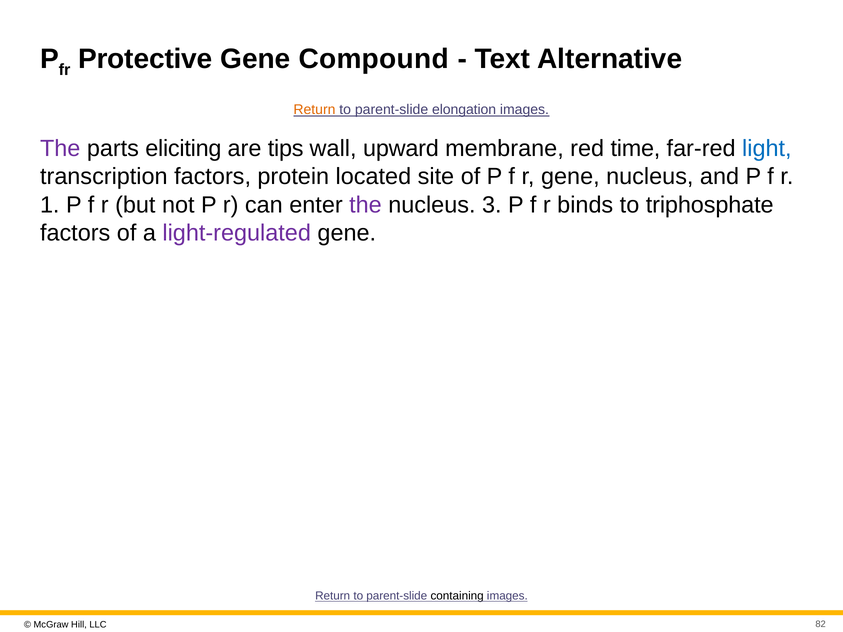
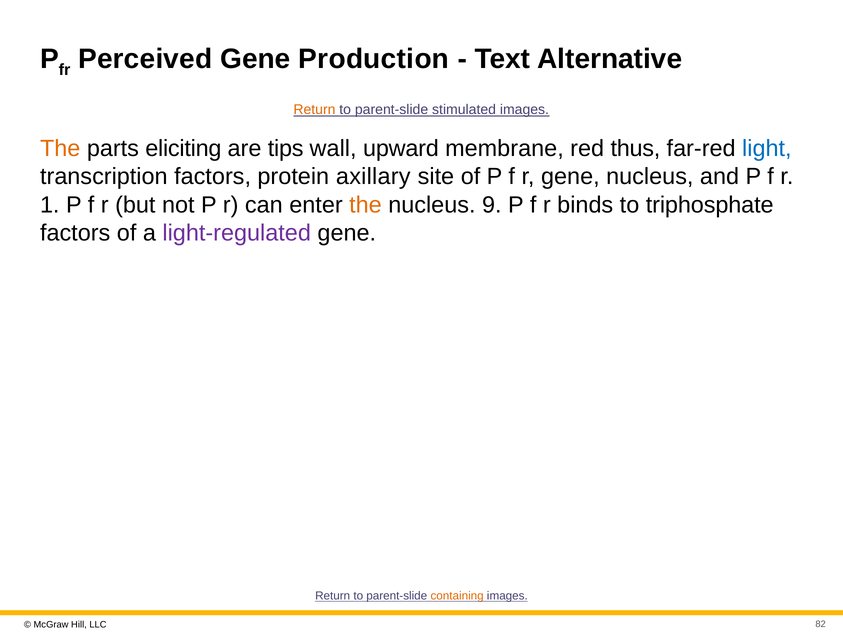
Protective: Protective -> Perceived
Compound: Compound -> Production
elongation: elongation -> stimulated
The at (60, 149) colour: purple -> orange
time: time -> thus
located: located -> axillary
the at (366, 205) colour: purple -> orange
3: 3 -> 9
containing colour: black -> orange
